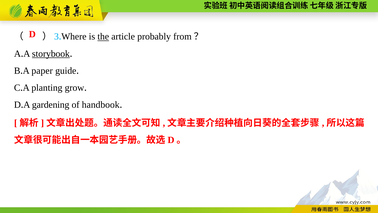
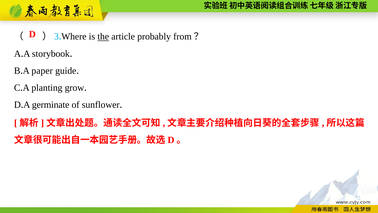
storybook underline: present -> none
gardening: gardening -> germinate
handbook: handbook -> sunflower
